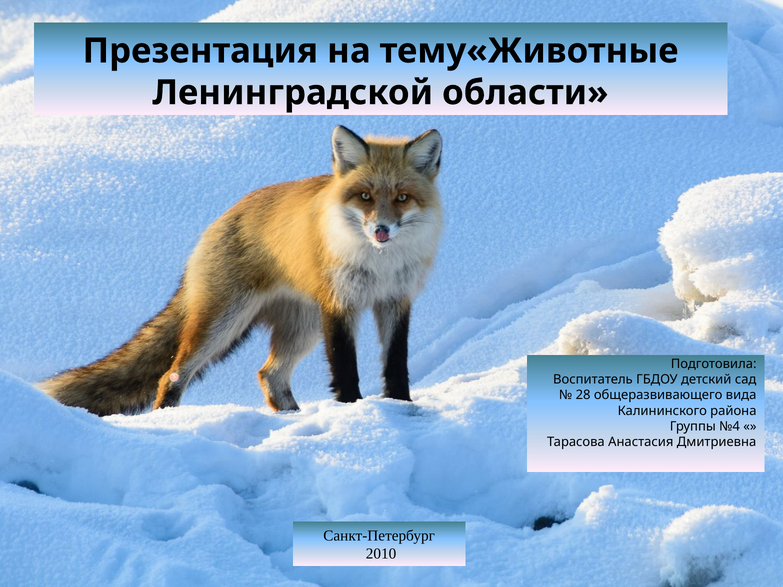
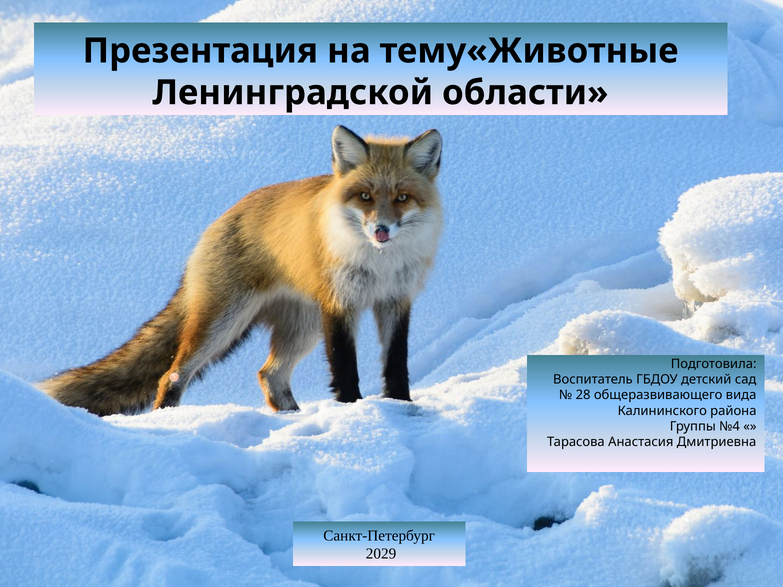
2010: 2010 -> 2029
